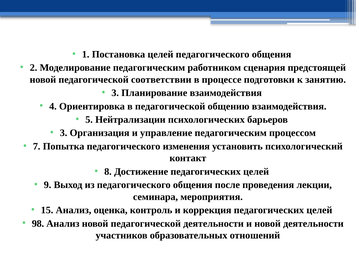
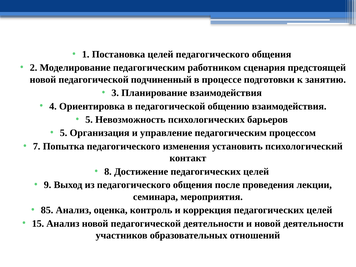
соответствии: соответствии -> подчиненный
Нейтрализации: Нейтрализации -> Невозможность
3 at (64, 133): 3 -> 5
15: 15 -> 85
98: 98 -> 15
